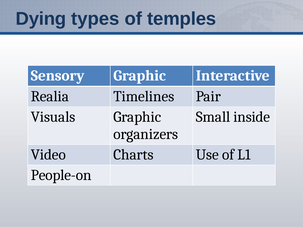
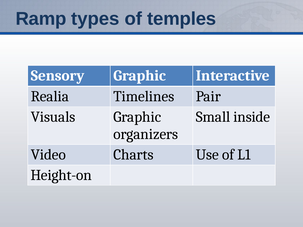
Dying: Dying -> Ramp
People-on: People-on -> Height-on
